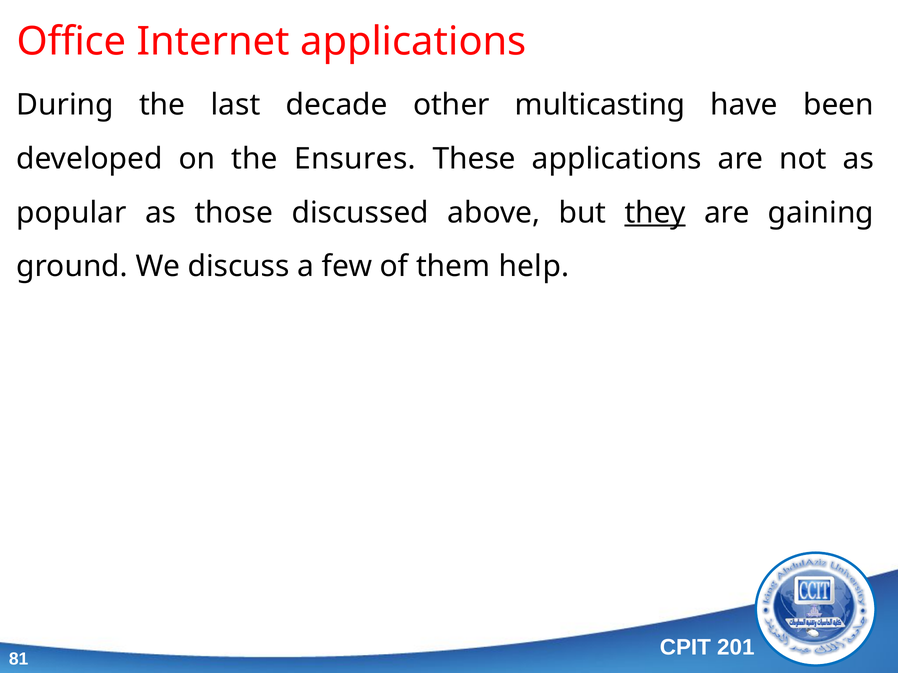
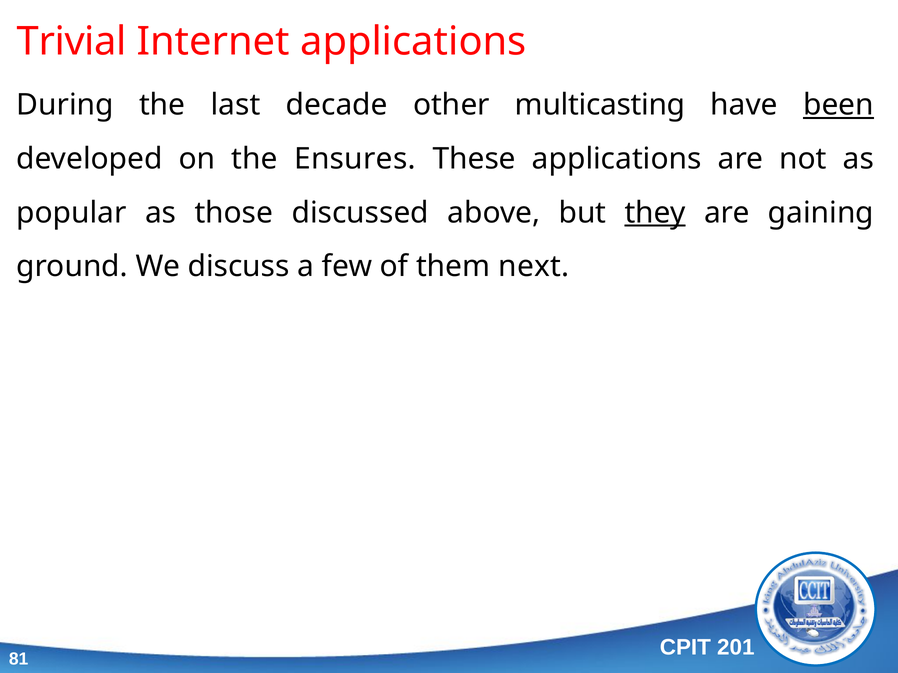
Office: Office -> Trivial
been underline: none -> present
help: help -> next
